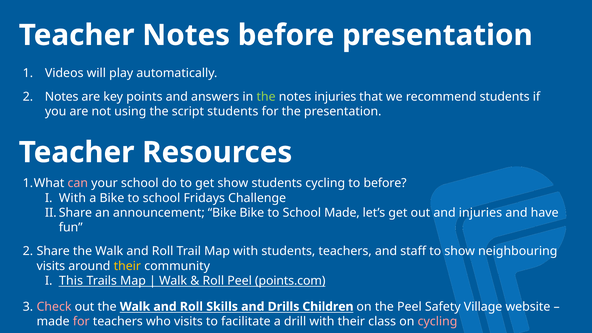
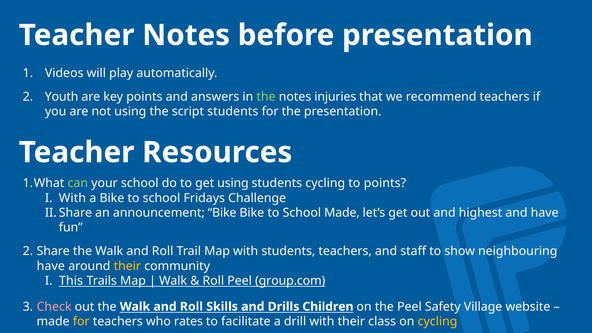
Notes at (62, 97): Notes -> Youth
recommend students: students -> teachers
can colour: pink -> light green
get show: show -> using
to before: before -> points
and injuries: injuries -> highest
visits at (51, 266): visits -> have
points.com: points.com -> group.com
for at (81, 321) colour: pink -> yellow
who visits: visits -> rates
cycling at (437, 321) colour: pink -> yellow
